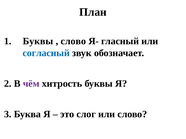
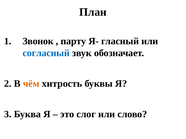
Буквы at (38, 41): Буквы -> Звонок
слово at (73, 41): слово -> парту
чём colour: purple -> orange
